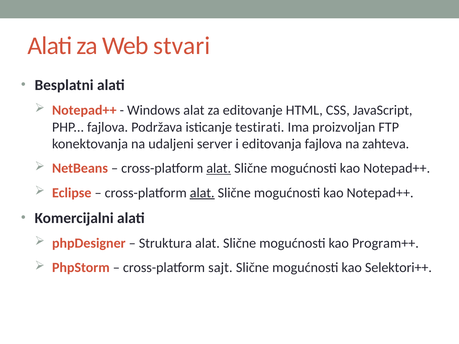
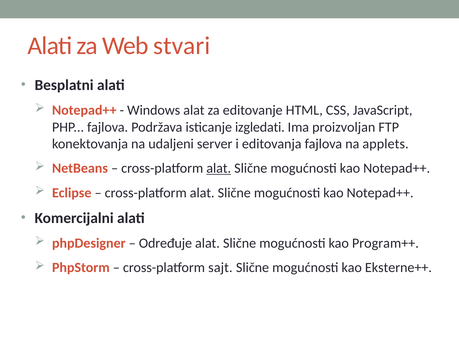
testirati: testirati -> izgledati
zahteva: zahteva -> applets
alat at (202, 193) underline: present -> none
Struktura: Struktura -> Određuje
Selektori++: Selektori++ -> Eksterne++
